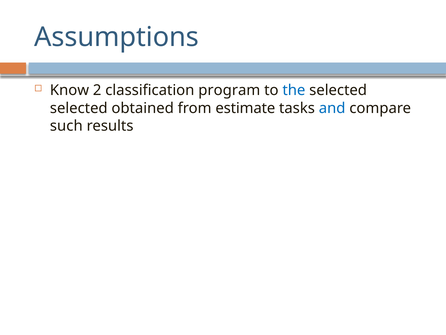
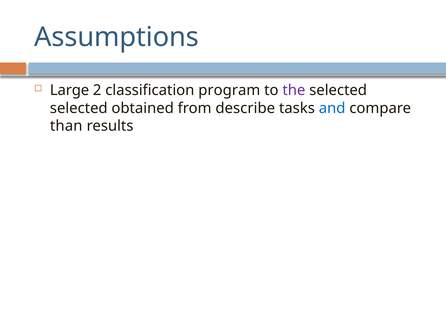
Know: Know -> Large
the colour: blue -> purple
estimate: estimate -> describe
such: such -> than
